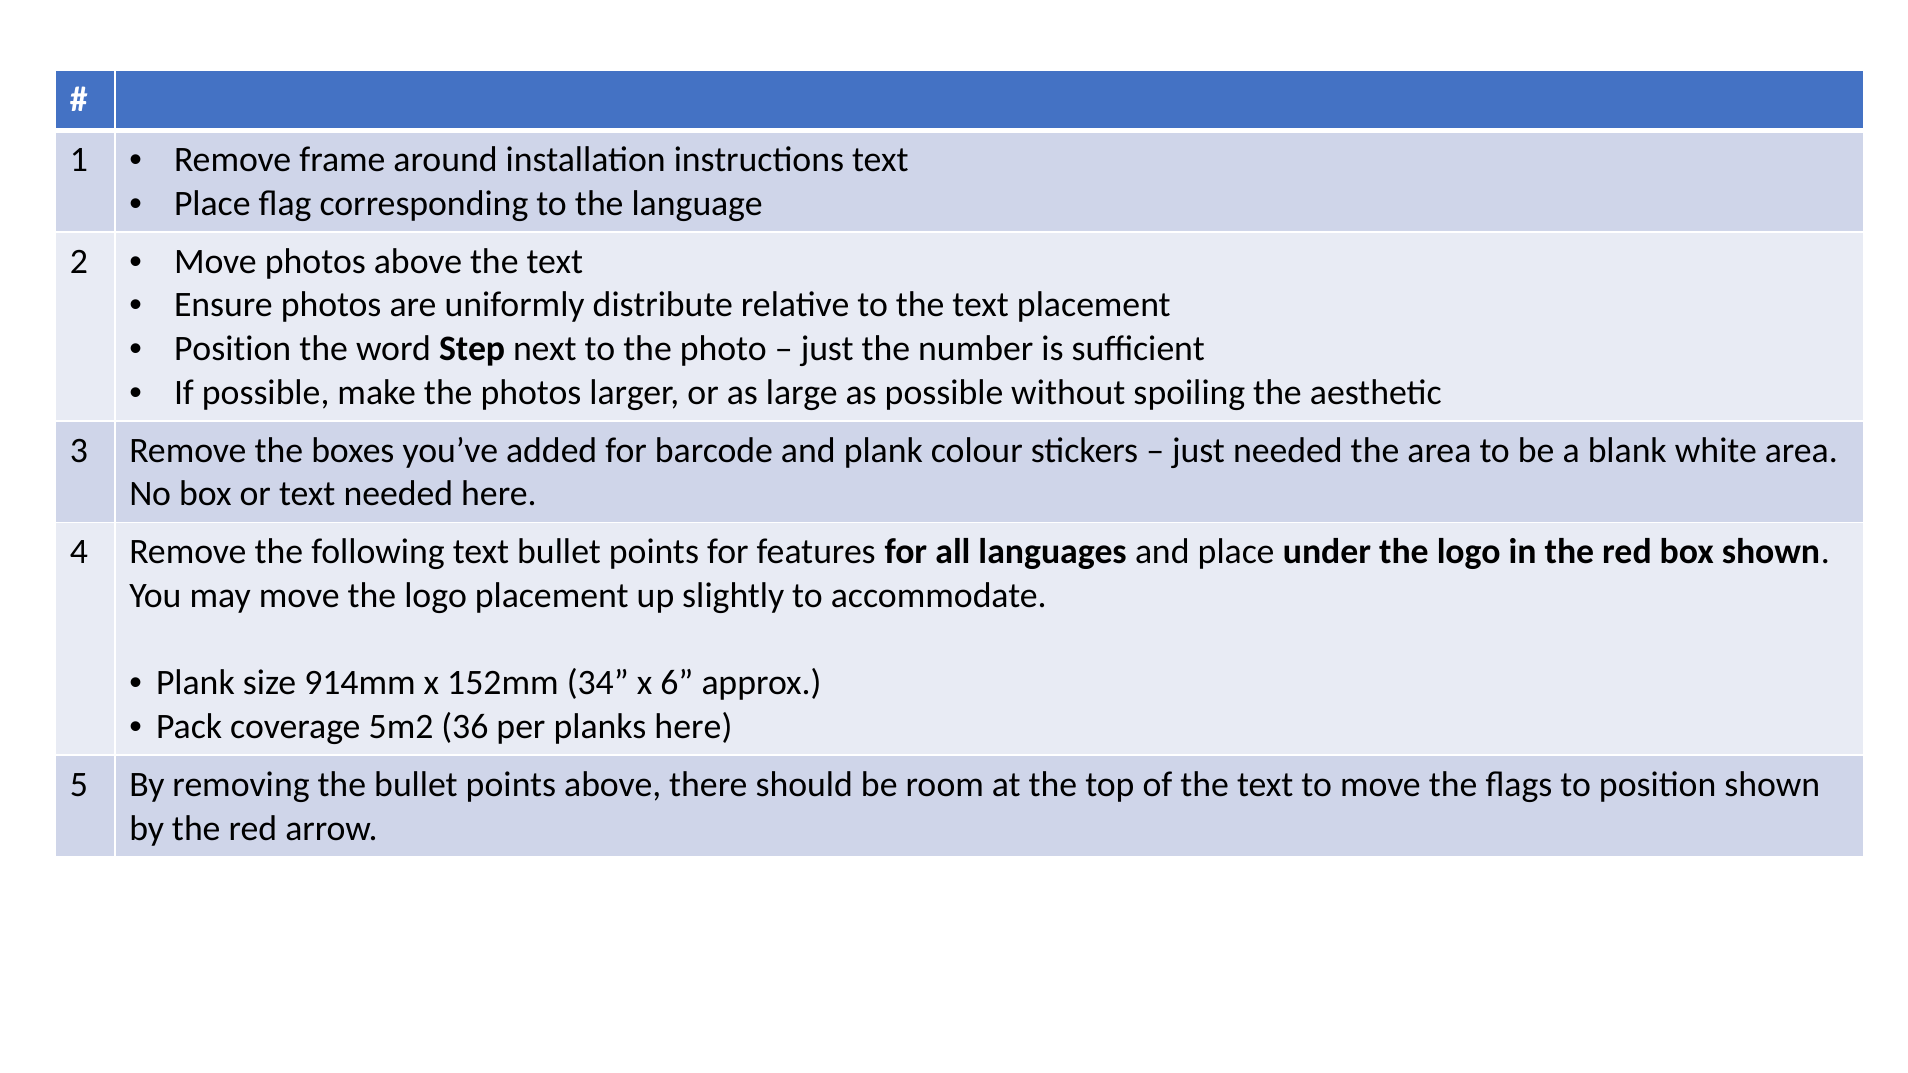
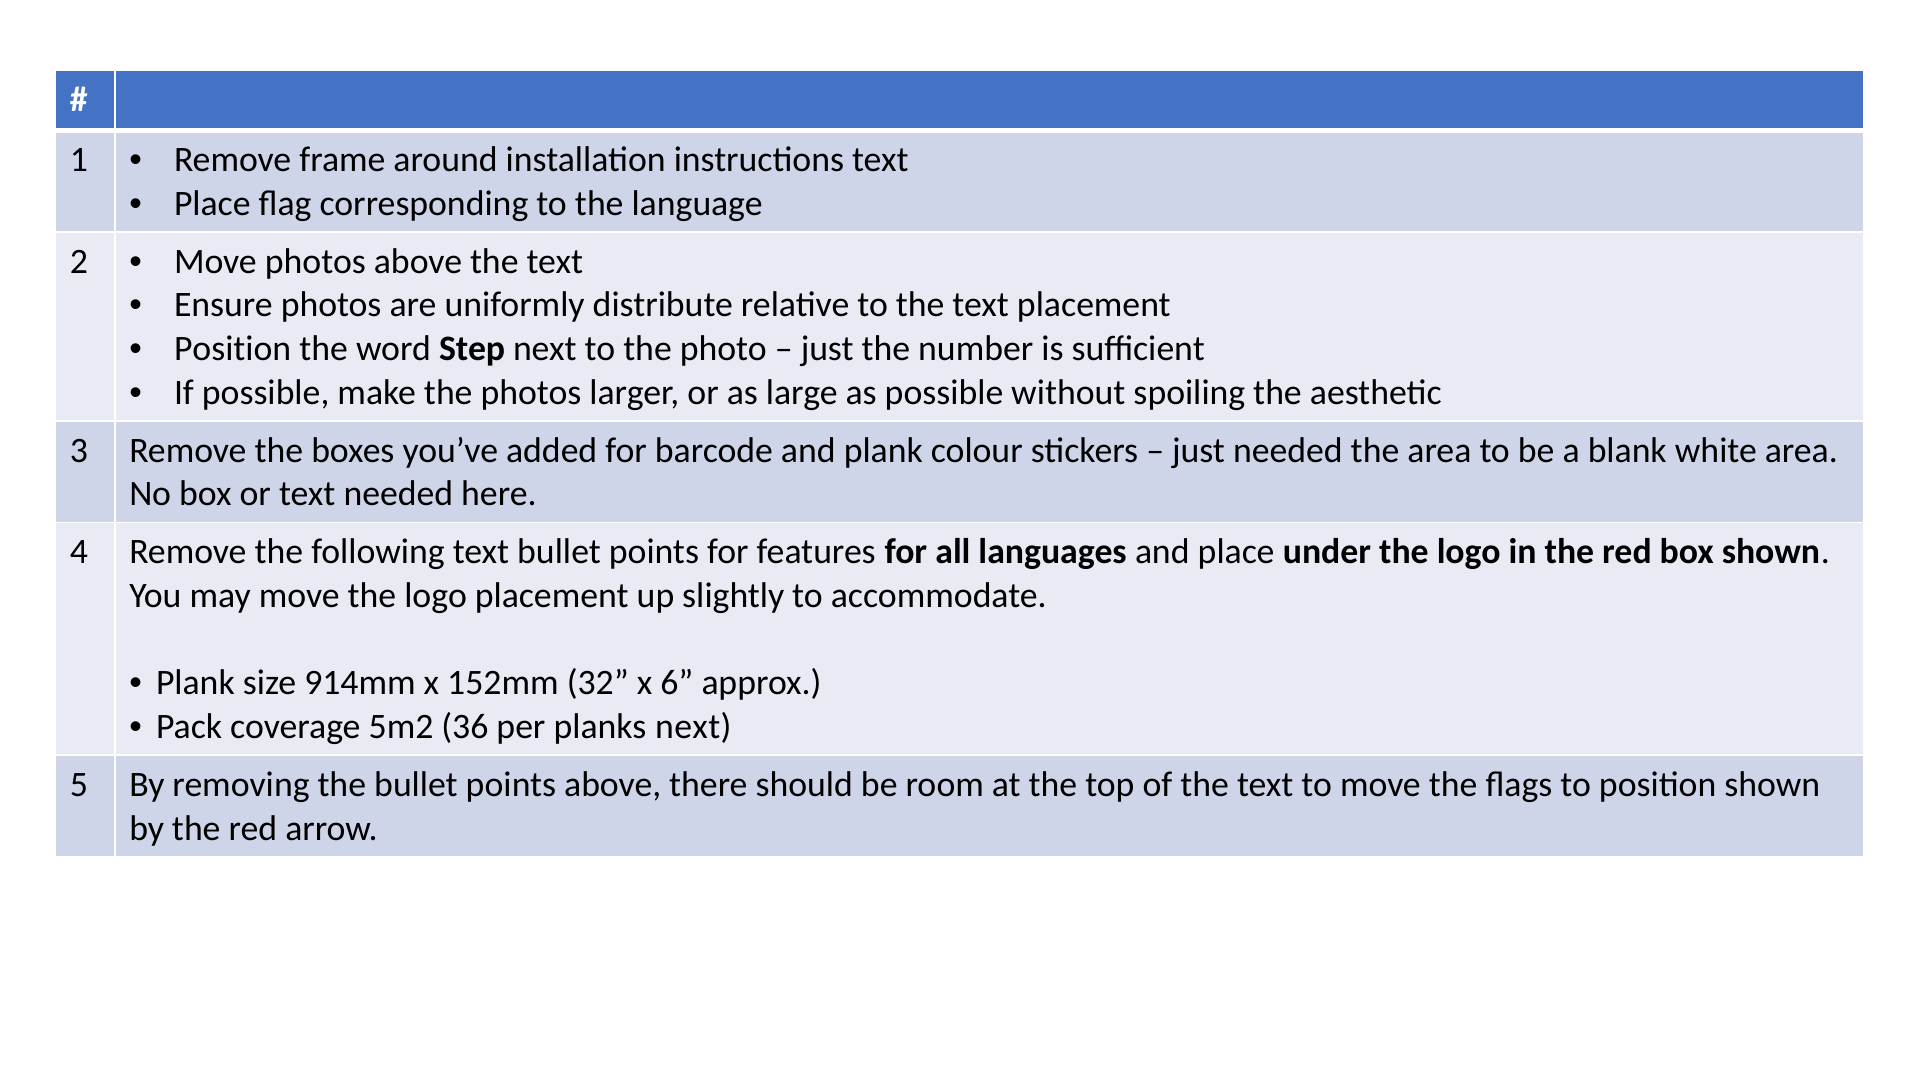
34: 34 -> 32
planks here: here -> next
